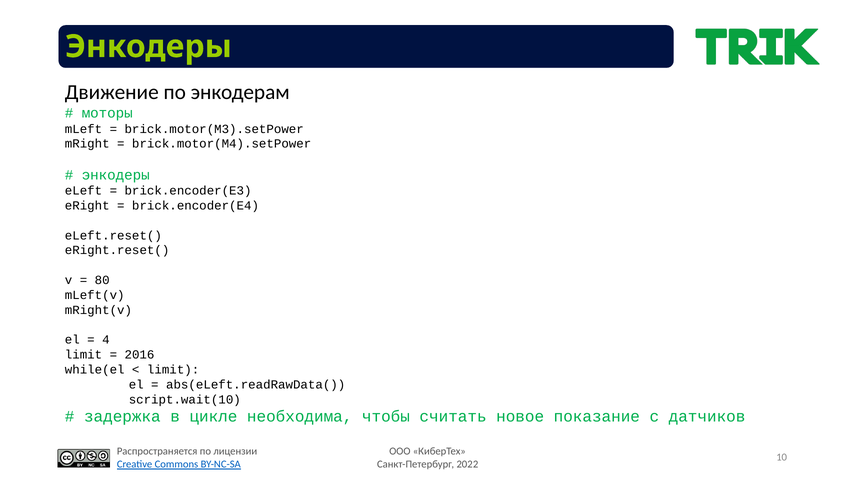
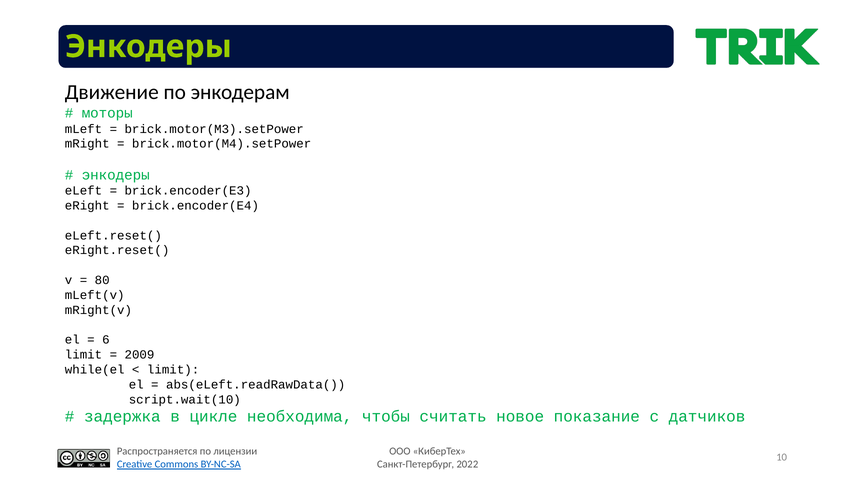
4: 4 -> 6
2016: 2016 -> 2009
